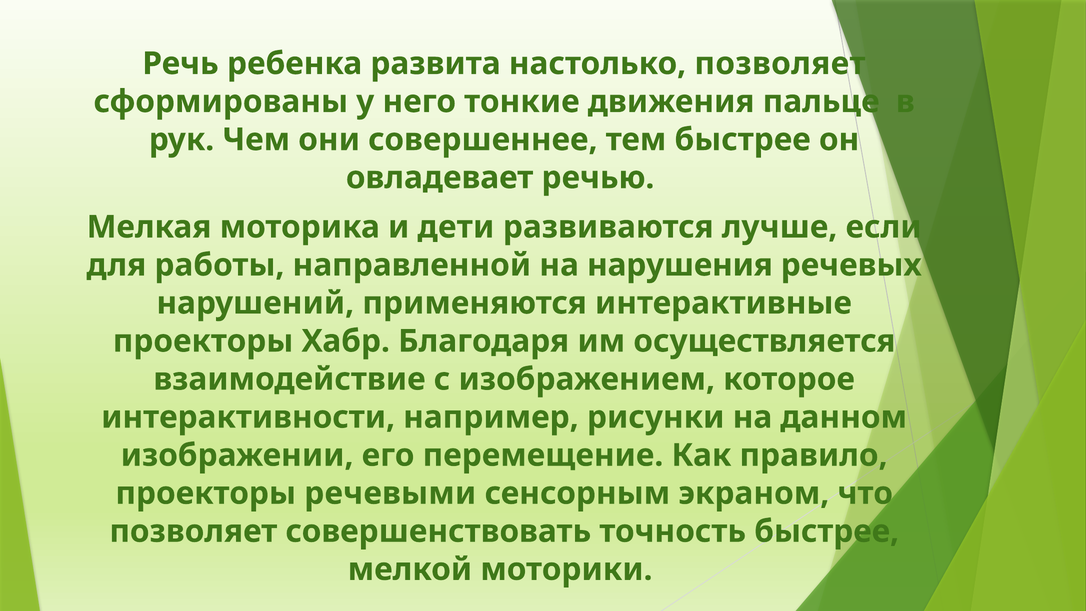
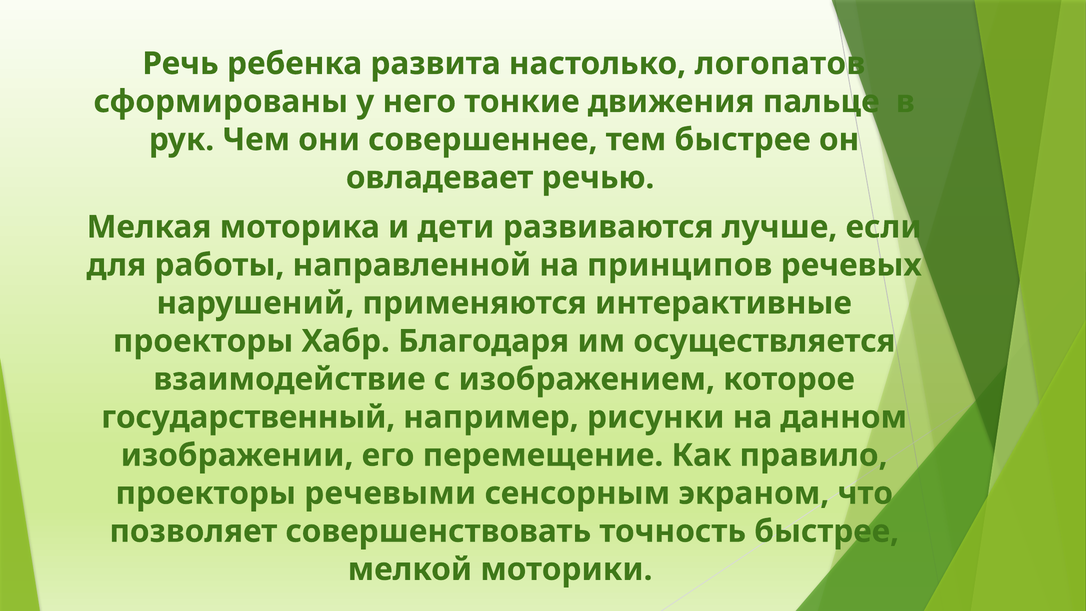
настолько позволяет: позволяет -> логопатов
нарушения: нарушения -> принципов
интерактивности: интерактивности -> государственный
